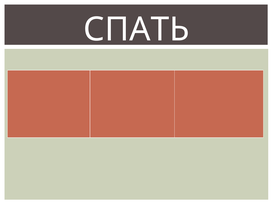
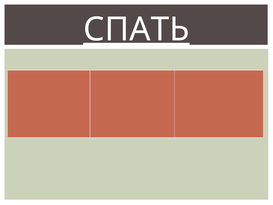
СПАТЬ underline: none -> present
